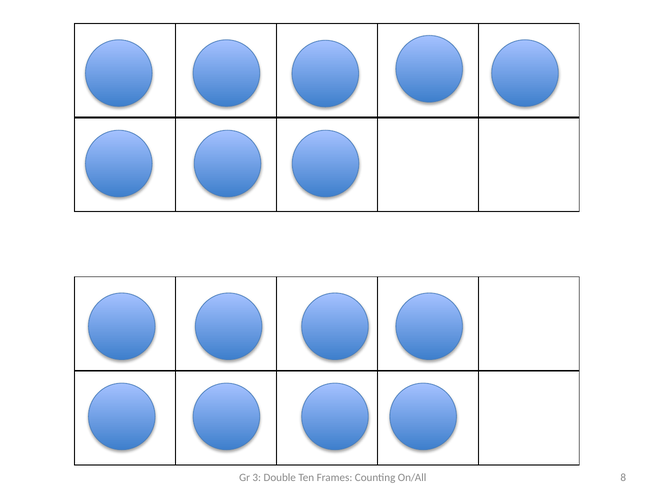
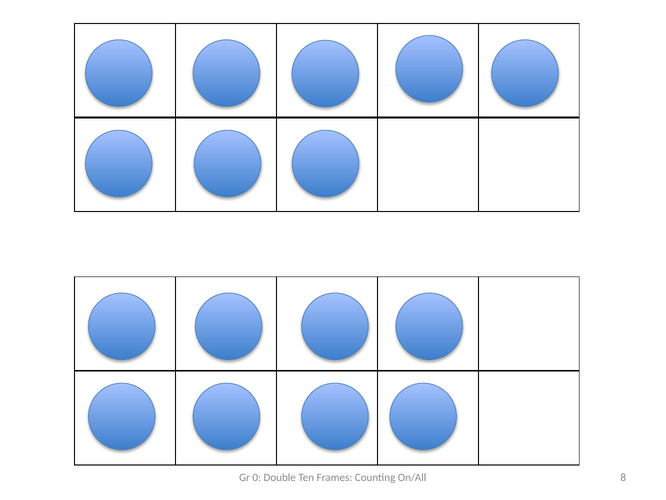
3: 3 -> 0
